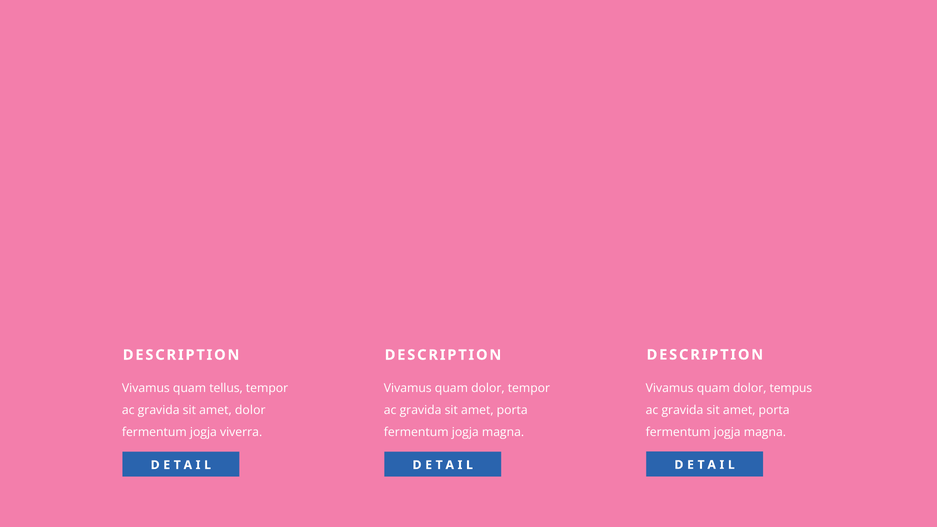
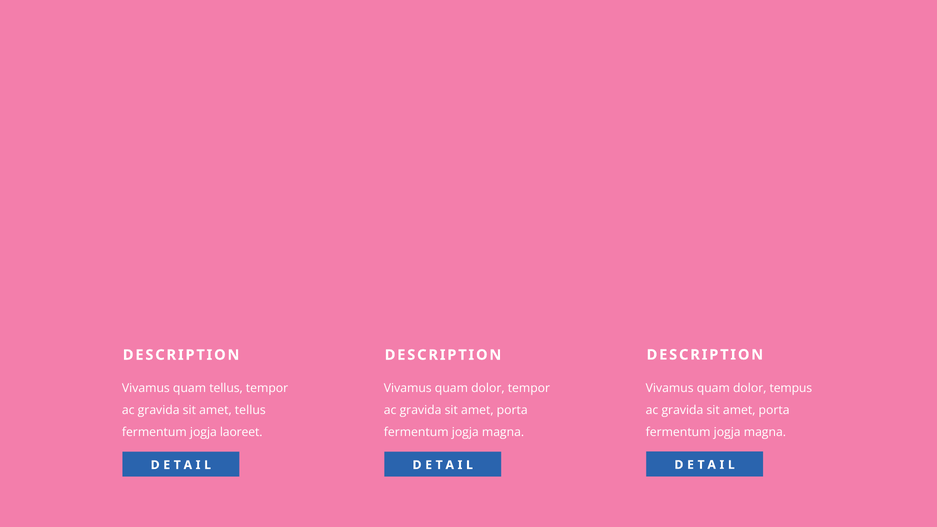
amet dolor: dolor -> tellus
viverra: viverra -> laoreet
